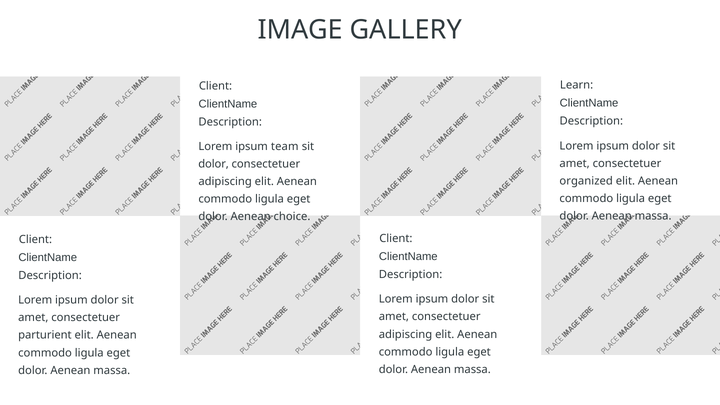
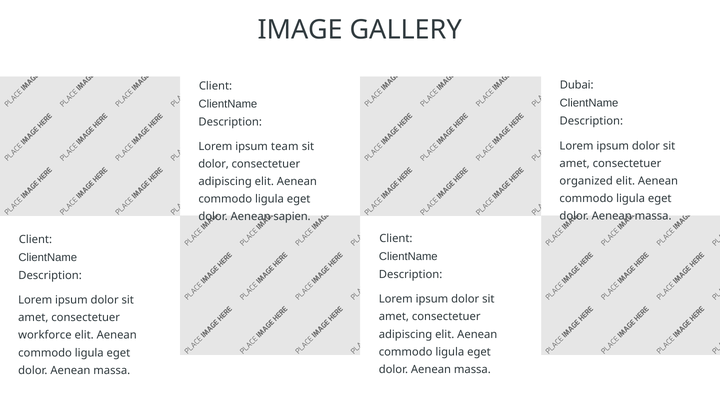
Learn: Learn -> Dubai
choice: choice -> sapien
parturient: parturient -> workforce
